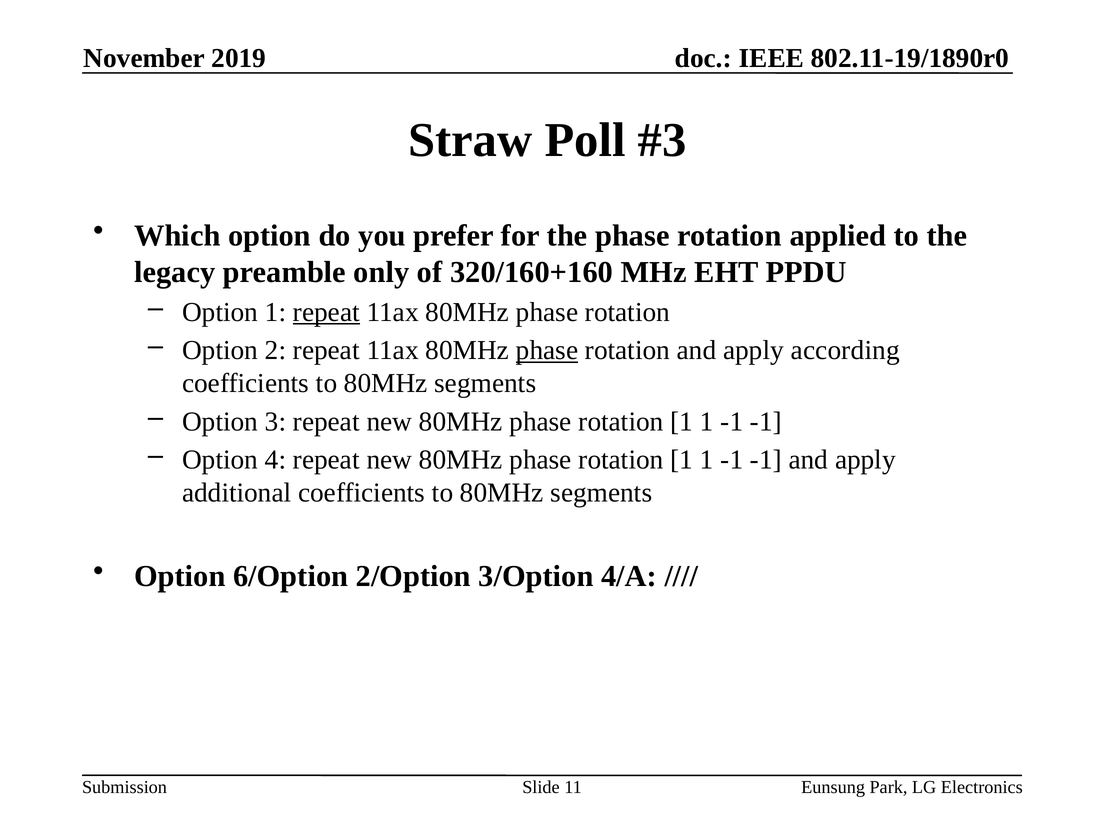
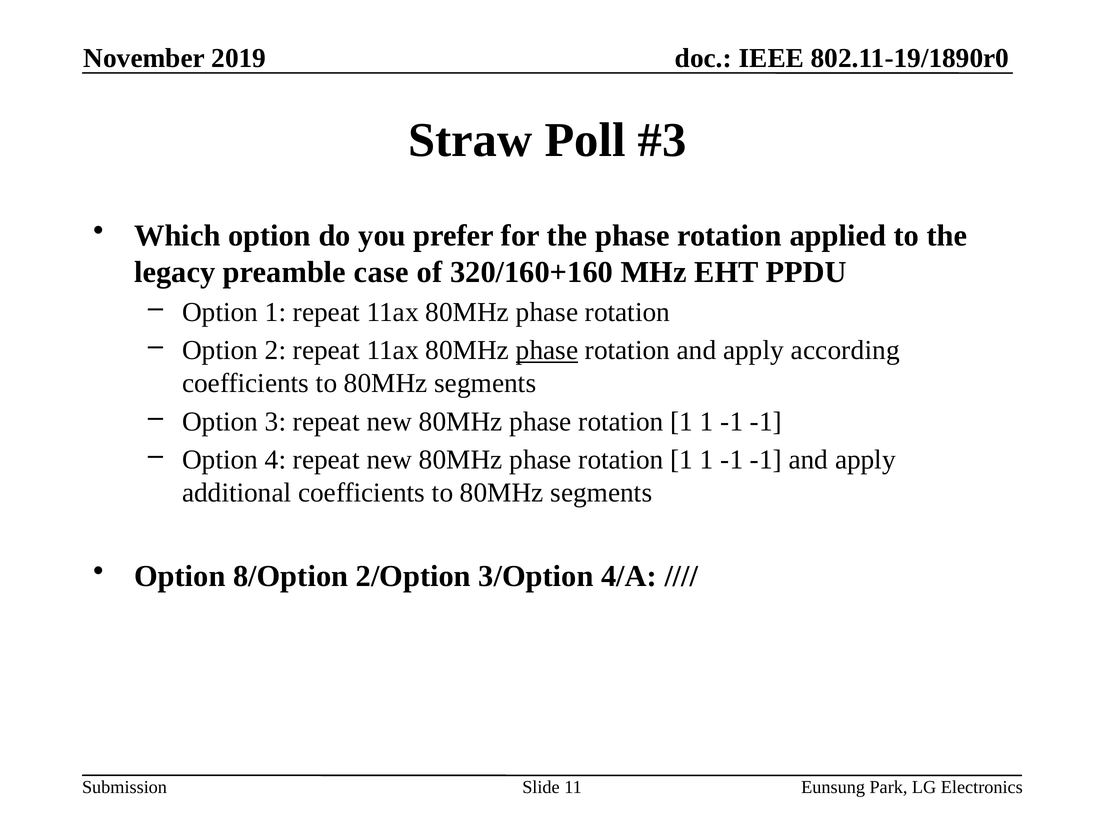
only: only -> case
repeat at (326, 312) underline: present -> none
6/Option: 6/Option -> 8/Option
